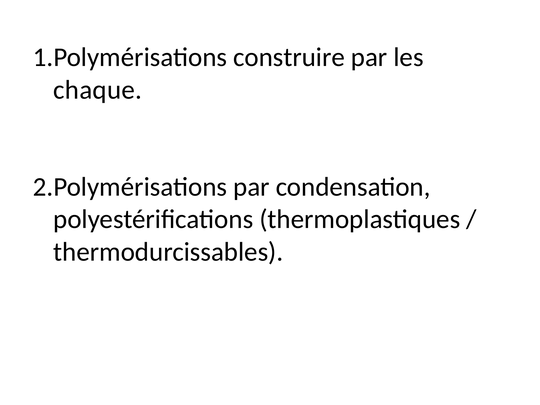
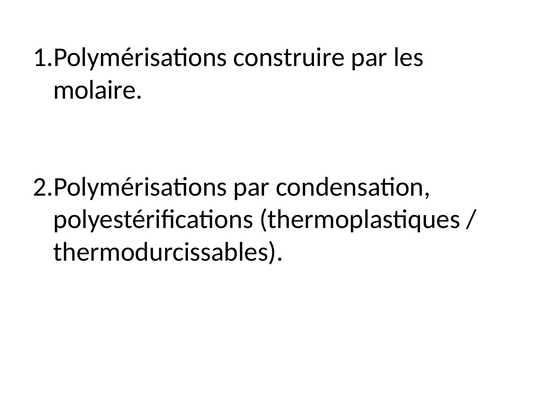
chaque: chaque -> molaire
